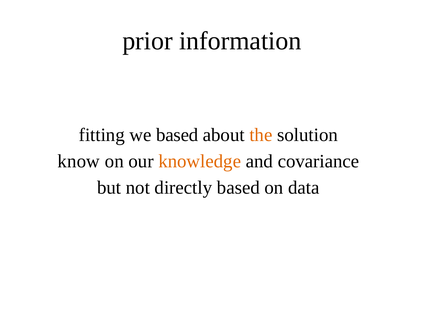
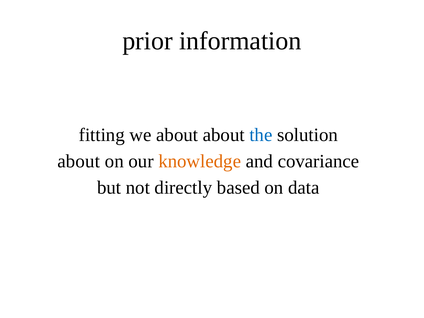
we based: based -> about
the colour: orange -> blue
know at (79, 161): know -> about
